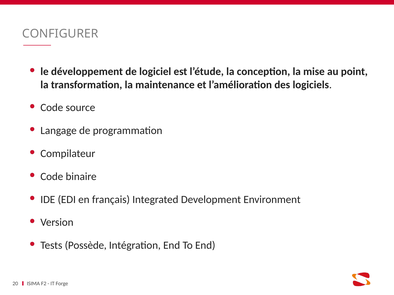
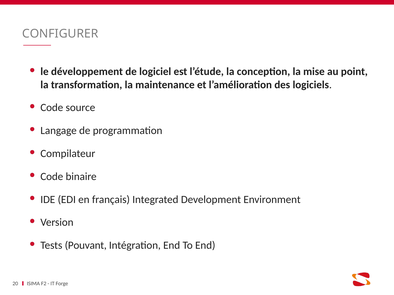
Possède: Possède -> Pouvant
